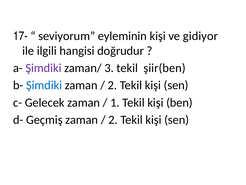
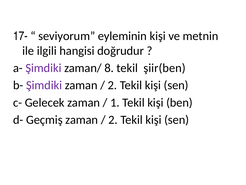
gidiyor: gidiyor -> metnin
3: 3 -> 8
Şimdiki at (44, 85) colour: blue -> purple
